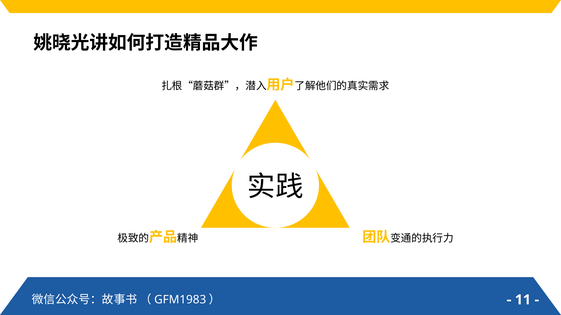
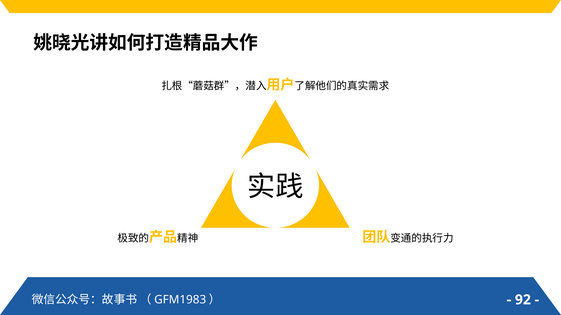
11: 11 -> 92
